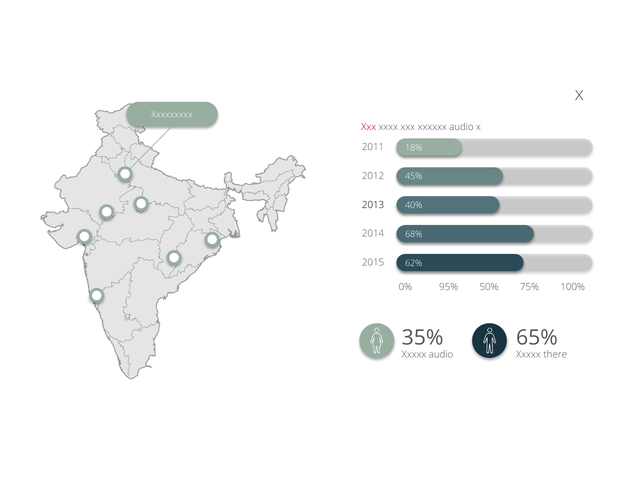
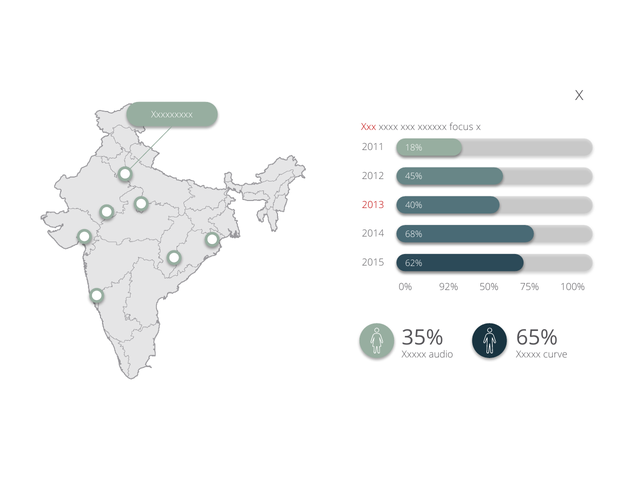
xxxxxx audio: audio -> focus
2013 colour: black -> red
95%: 95% -> 92%
there: there -> curve
